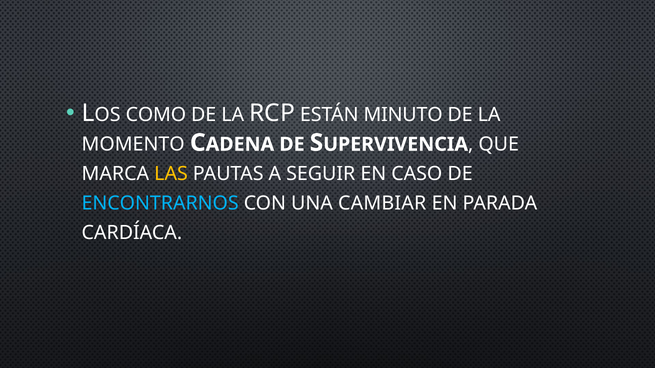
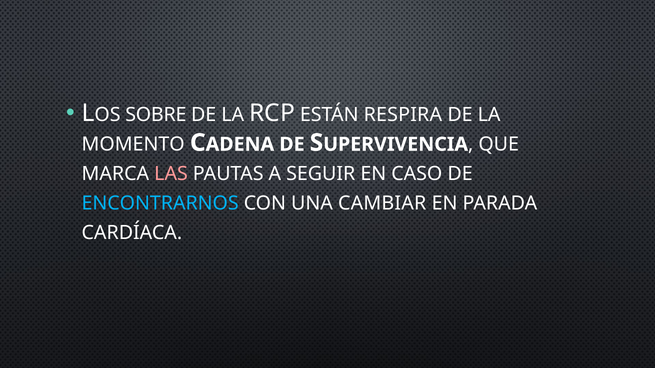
COMO: COMO -> SOBRE
MINUTO: MINUTO -> RESPIRA
LAS colour: yellow -> pink
